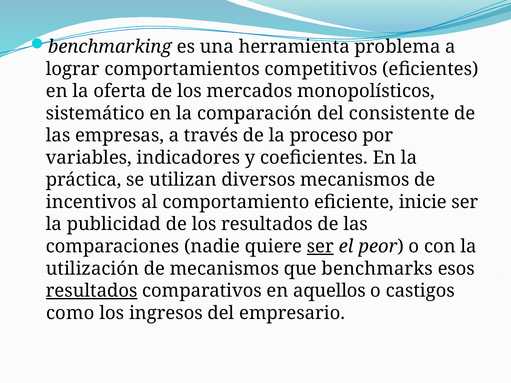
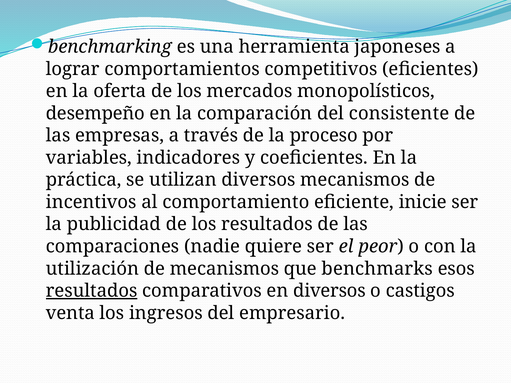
problema: problema -> japoneses
sistemático: sistemático -> desempeño
ser at (320, 247) underline: present -> none
en aquellos: aquellos -> diversos
como: como -> venta
